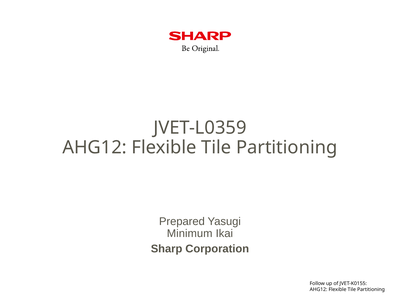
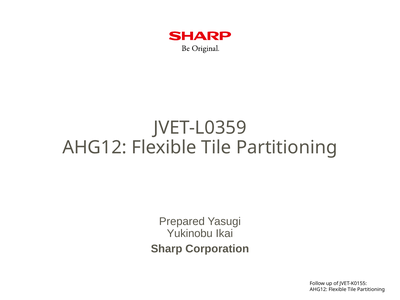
Minimum: Minimum -> Yukinobu
